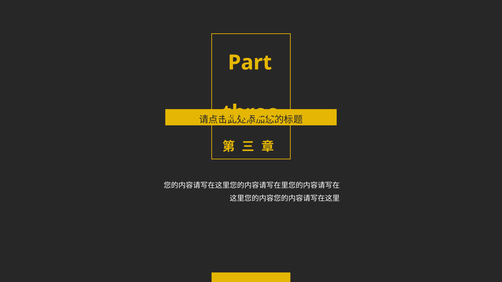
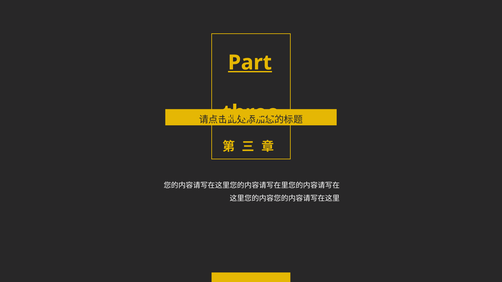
Part underline: none -> present
